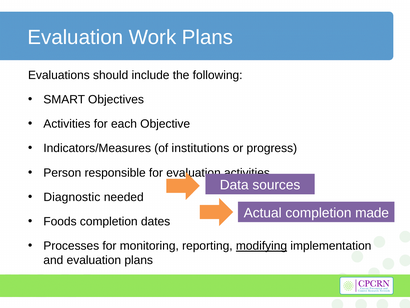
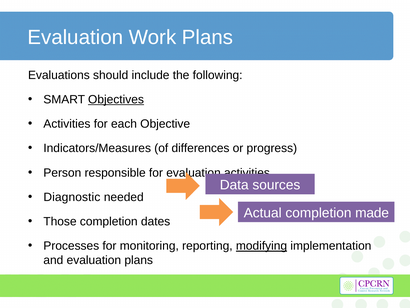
Objectives underline: none -> present
institutions: institutions -> differences
Foods: Foods -> Those
